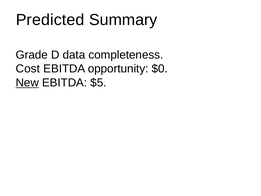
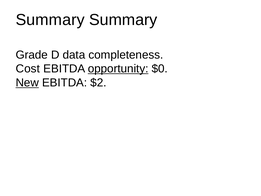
Predicted at (50, 20): Predicted -> Summary
opportunity underline: none -> present
$5: $5 -> $2
